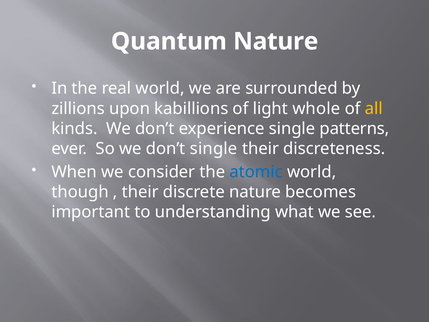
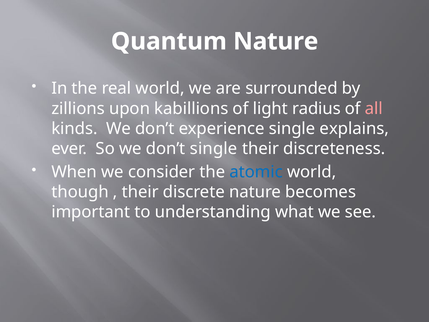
whole: whole -> radius
all colour: yellow -> pink
patterns: patterns -> explains
